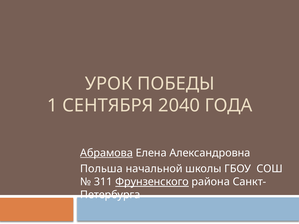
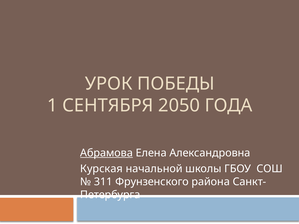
2040: 2040 -> 2050
Польша: Польша -> Курская
Фрунзенского underline: present -> none
